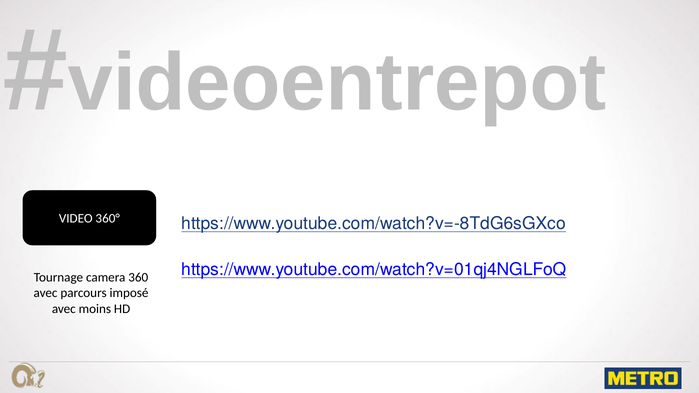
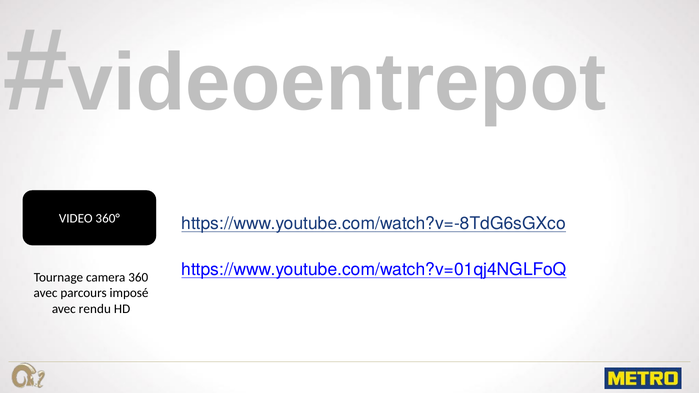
moins: moins -> rendu
